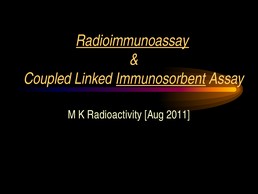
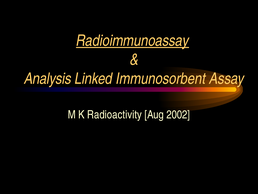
Coupled: Coupled -> Analysis
Immunosorbent underline: present -> none
2011: 2011 -> 2002
